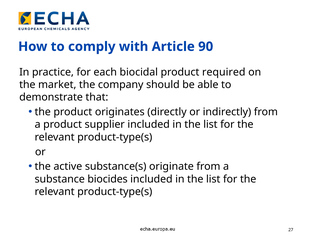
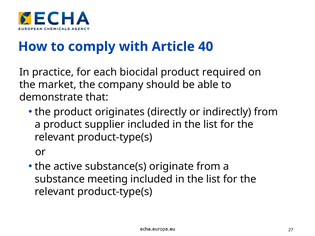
90: 90 -> 40
biocides: biocides -> meeting
